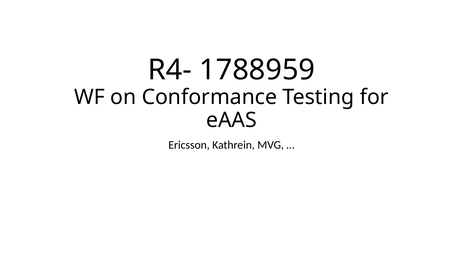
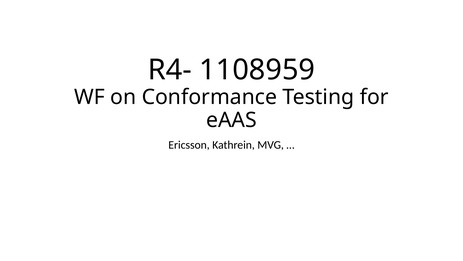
1788959: 1788959 -> 1108959
